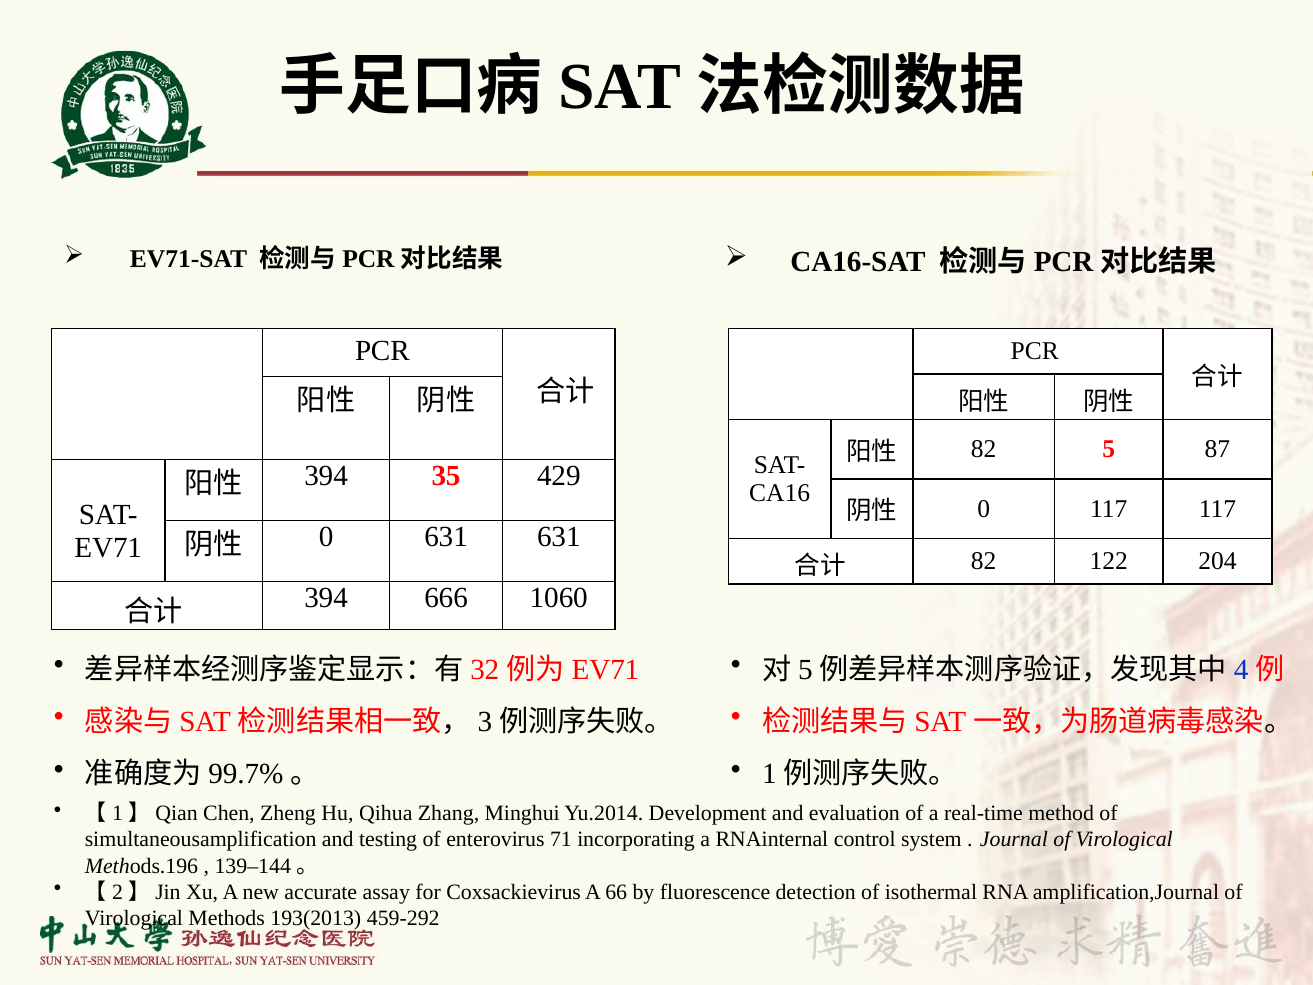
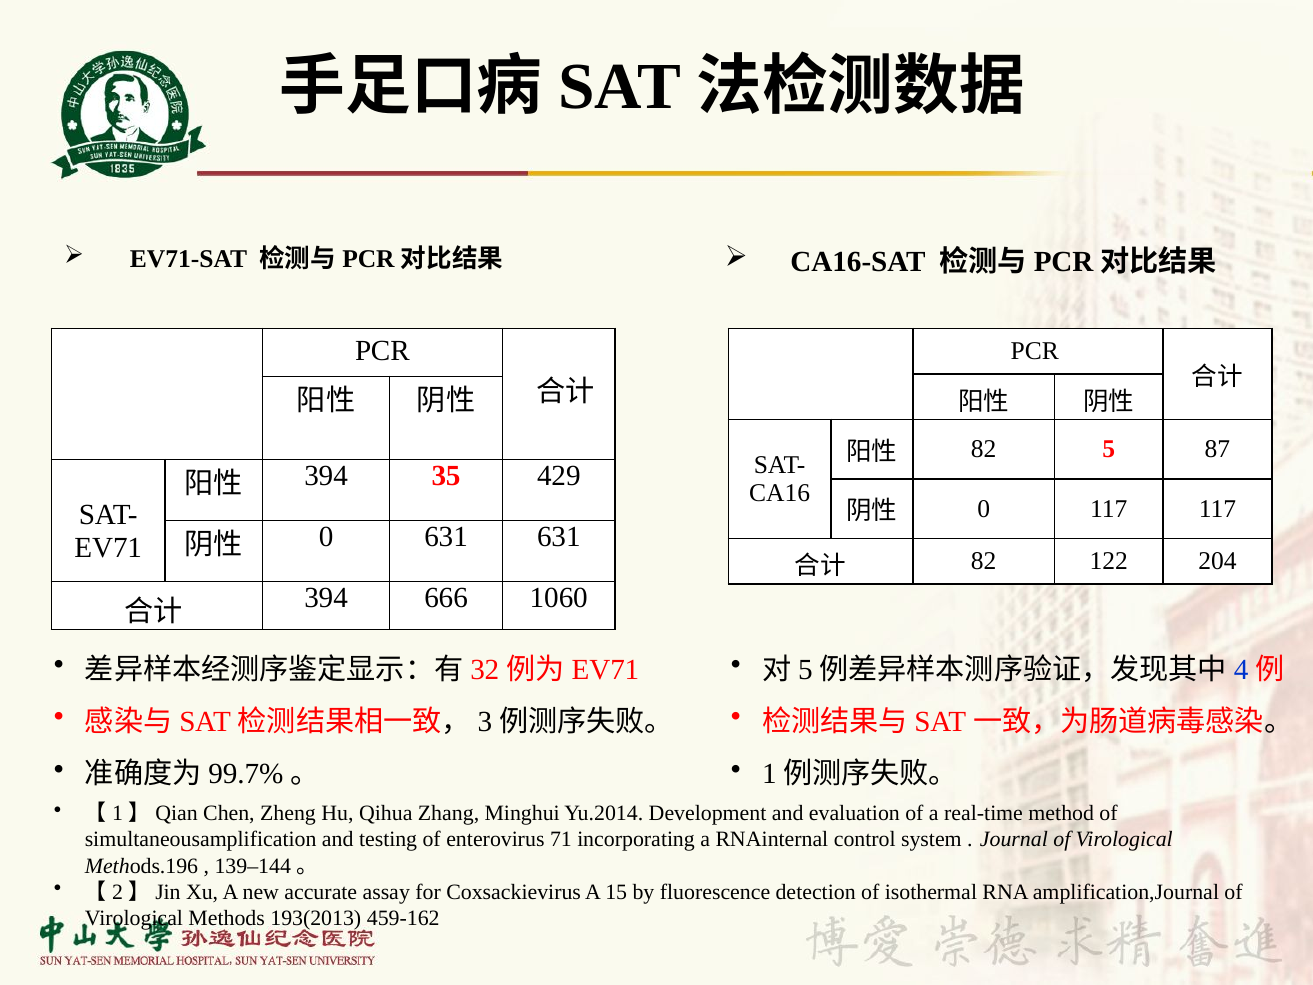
66: 66 -> 15
459-292: 459-292 -> 459-162
